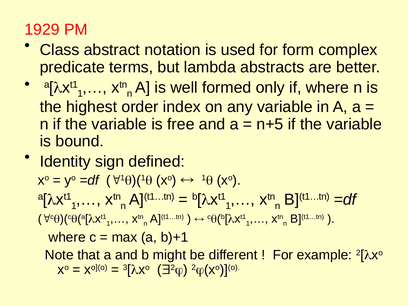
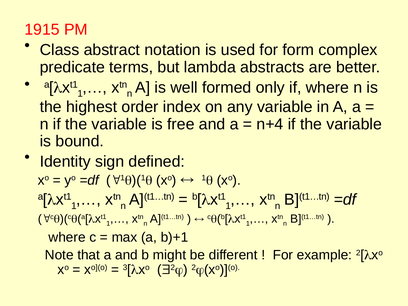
1929: 1929 -> 1915
n+5: n+5 -> n+4
